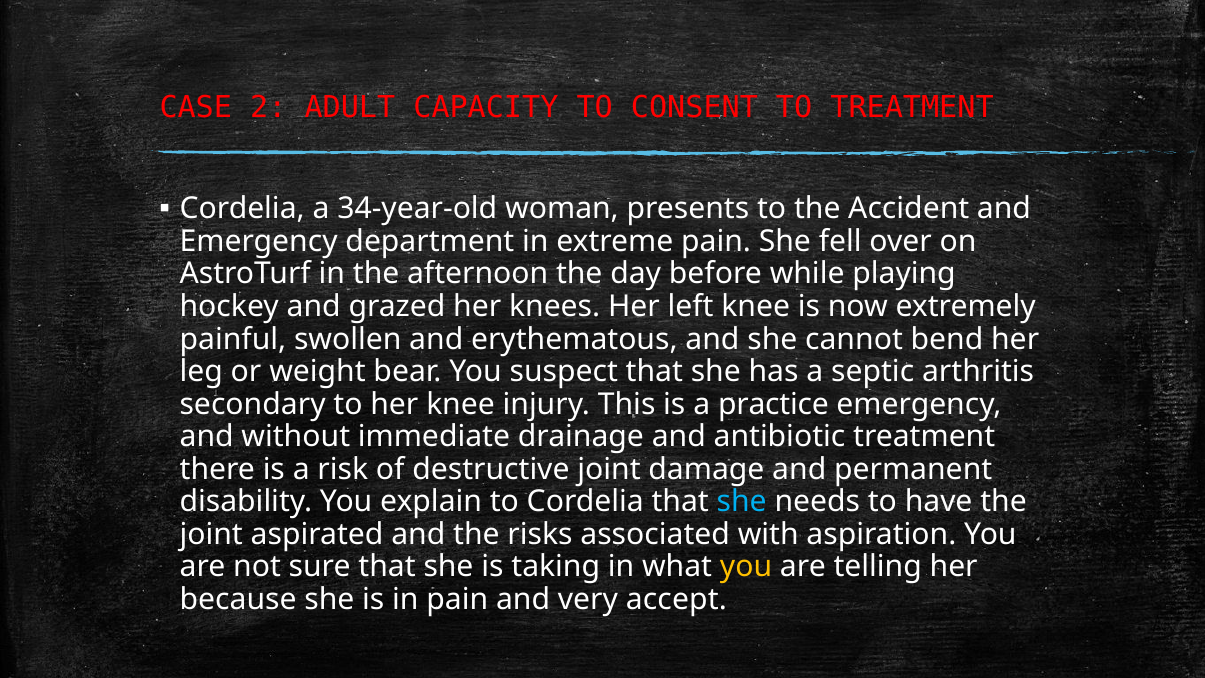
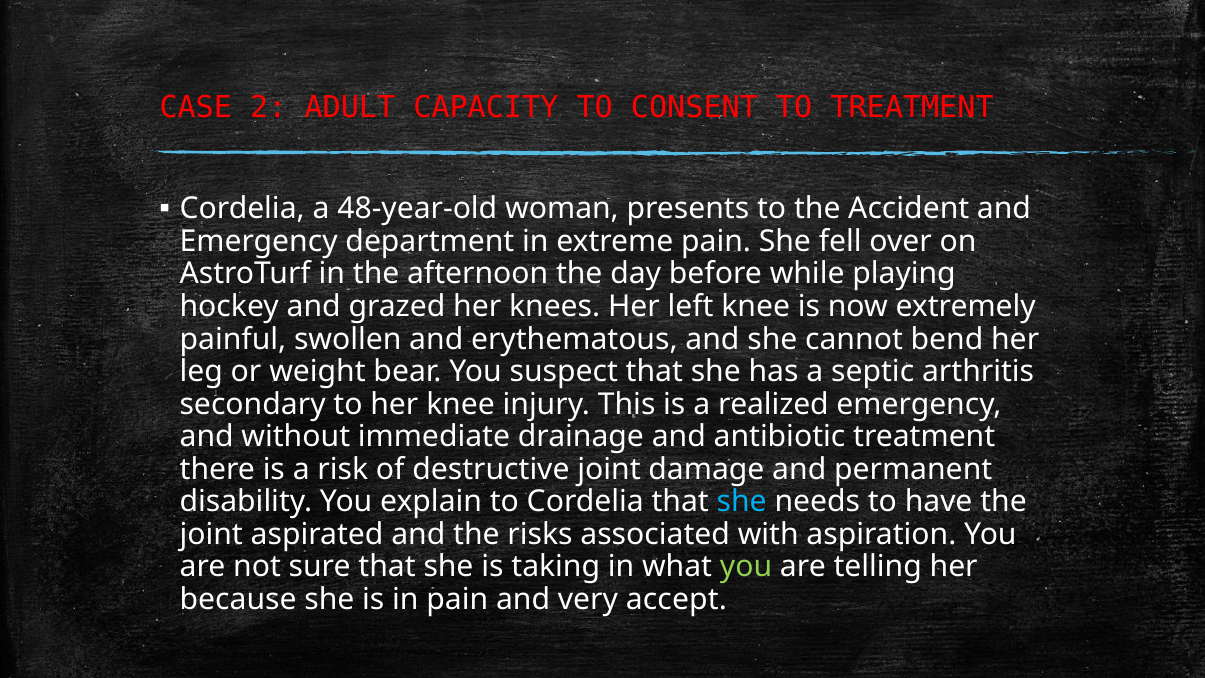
34-year-old: 34-year-old -> 48-year-old
practice: practice -> realized
you at (746, 567) colour: yellow -> light green
